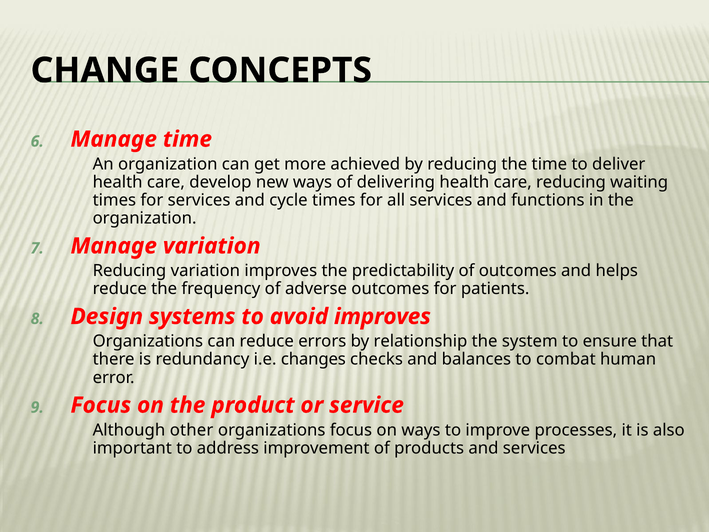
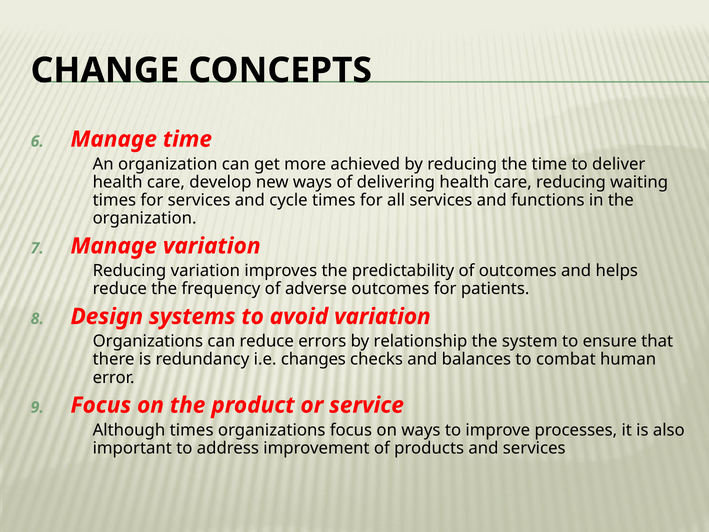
avoid improves: improves -> variation
Although other: other -> times
